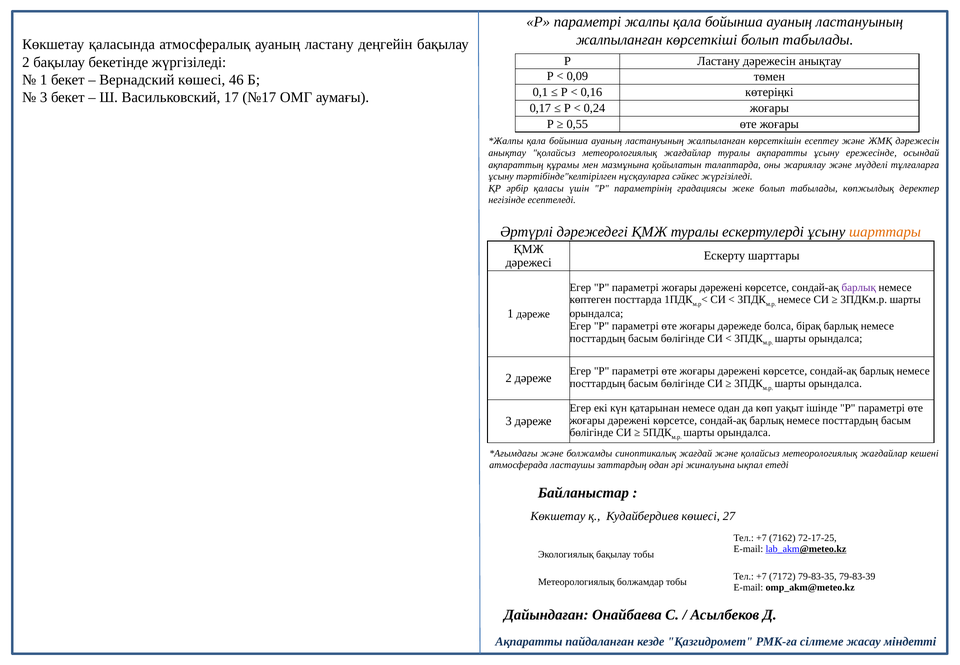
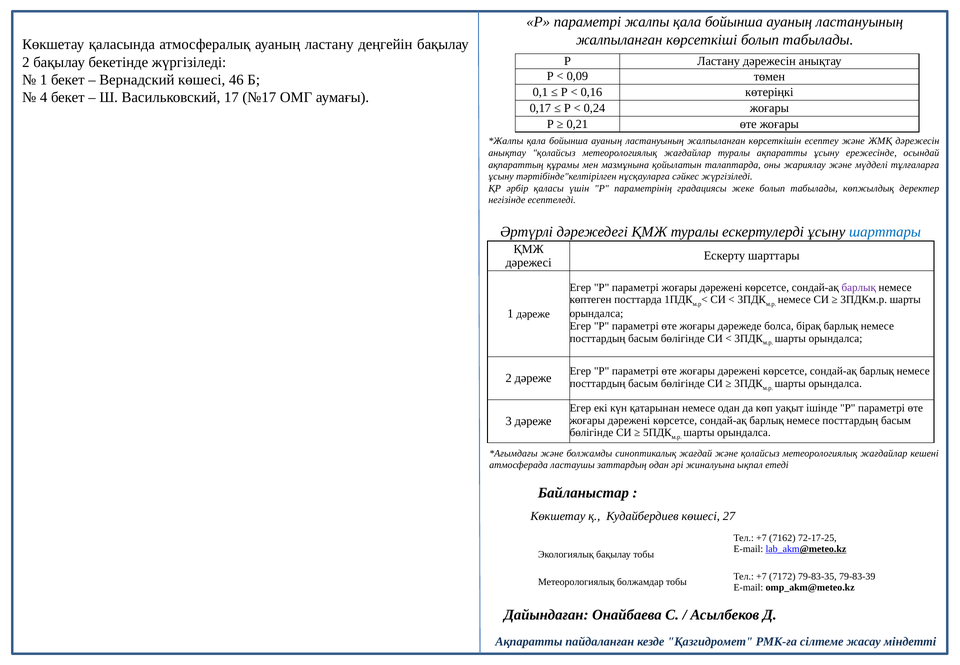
3 at (44, 98): 3 -> 4
0,55: 0,55 -> 0,21
шарттары at (885, 232) colour: orange -> blue
